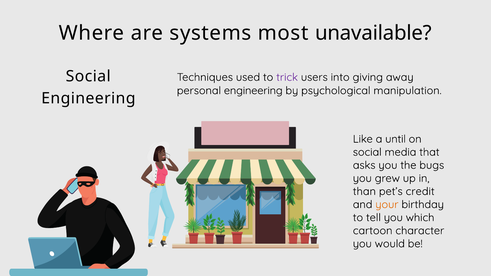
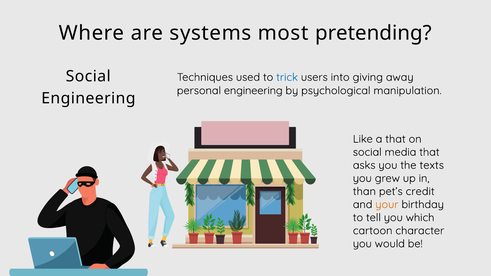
unavailable: unavailable -> pretending
trick colour: purple -> blue
a until: until -> that
bugs: bugs -> texts
